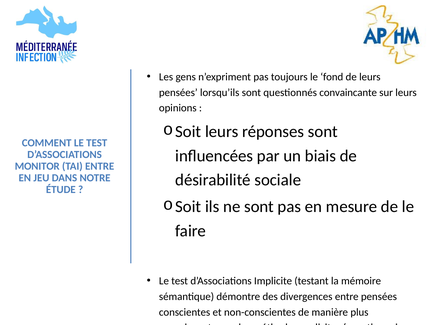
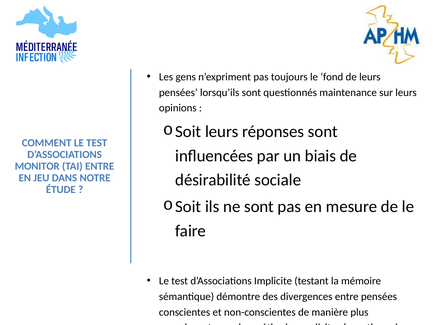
questionnés convaincante: convaincante -> maintenance
